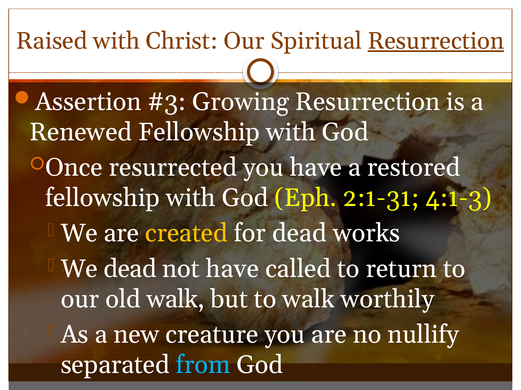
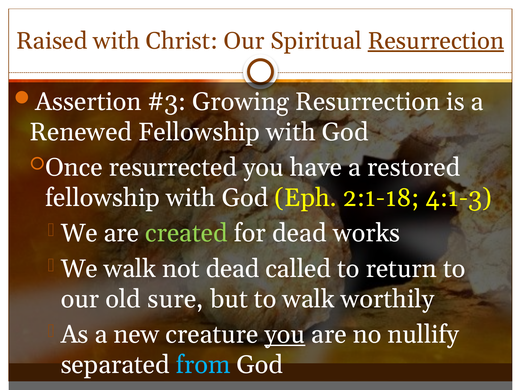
2:1-31: 2:1-31 -> 2:1-18
created colour: yellow -> light green
We dead: dead -> walk
not have: have -> dead
old walk: walk -> sure
you at (285, 335) underline: none -> present
